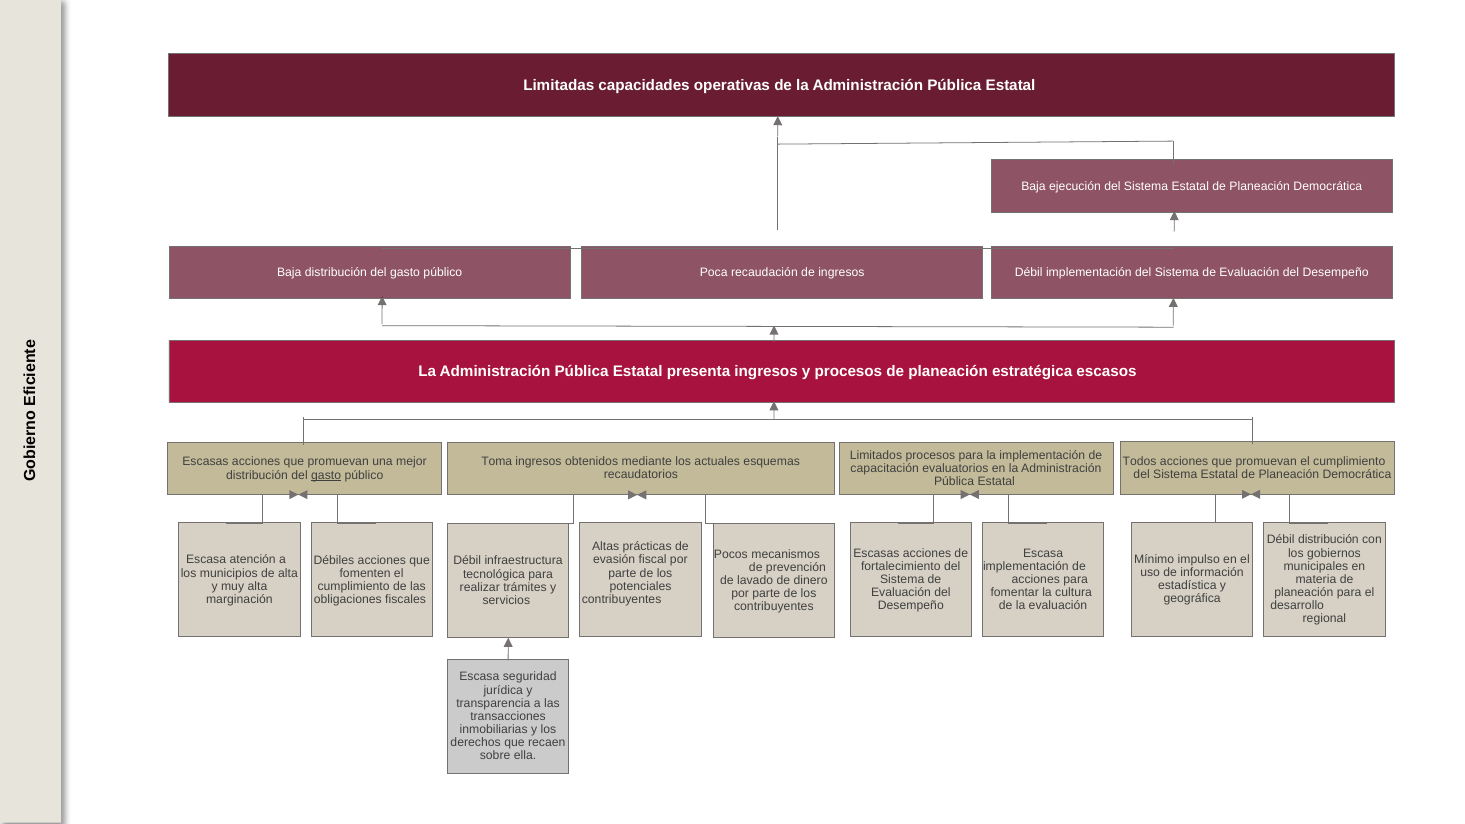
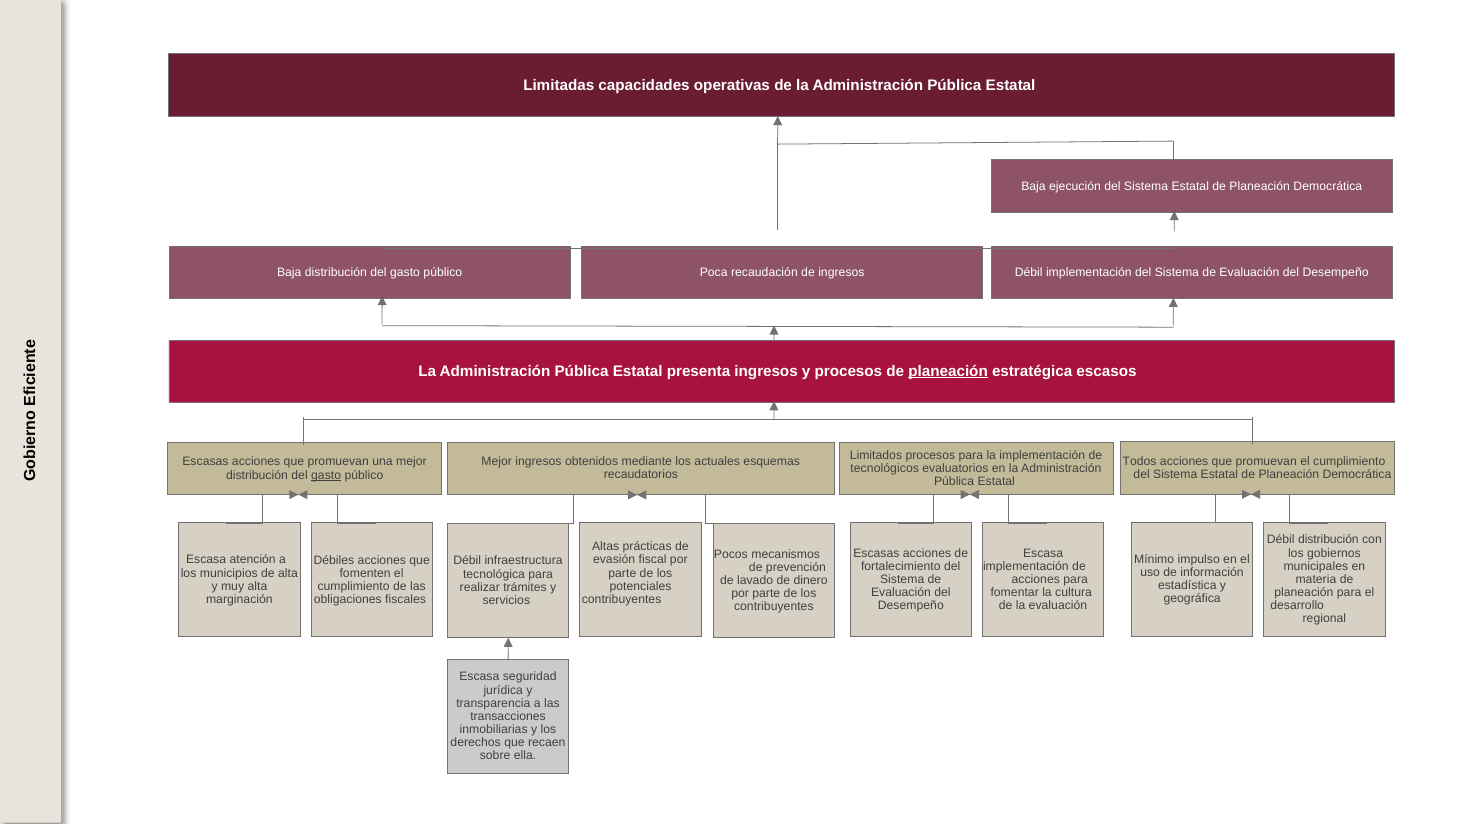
planeación at (948, 371) underline: none -> present
Toma at (497, 462): Toma -> Mejor
capacitación: capacitación -> tecnológicos
